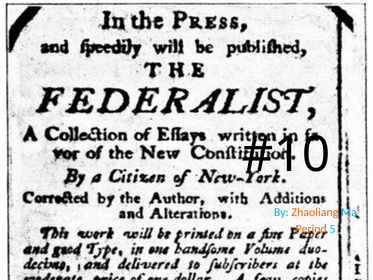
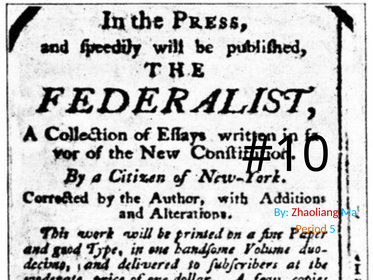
Zhaoliang colour: orange -> red
